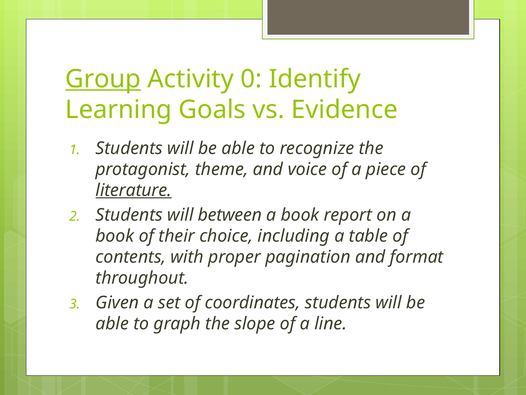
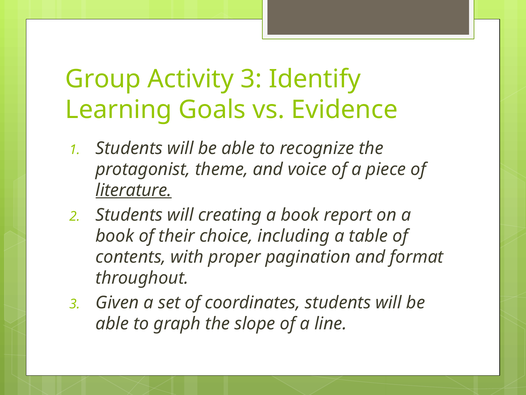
Group underline: present -> none
Activity 0: 0 -> 3
between: between -> creating
